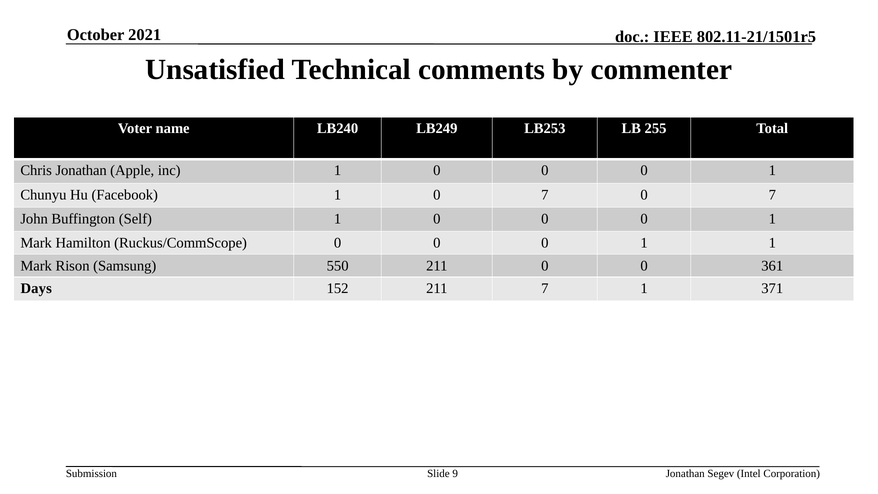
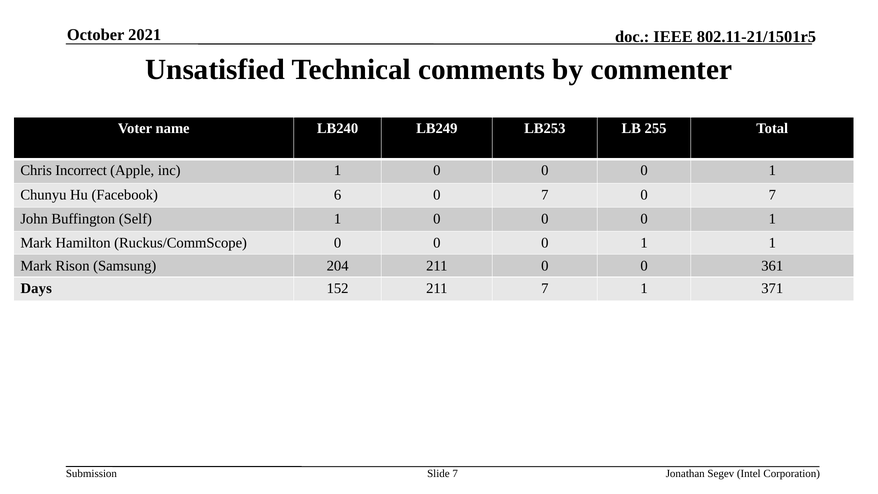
Chris Jonathan: Jonathan -> Incorrect
Facebook 1: 1 -> 6
550: 550 -> 204
Slide 9: 9 -> 7
